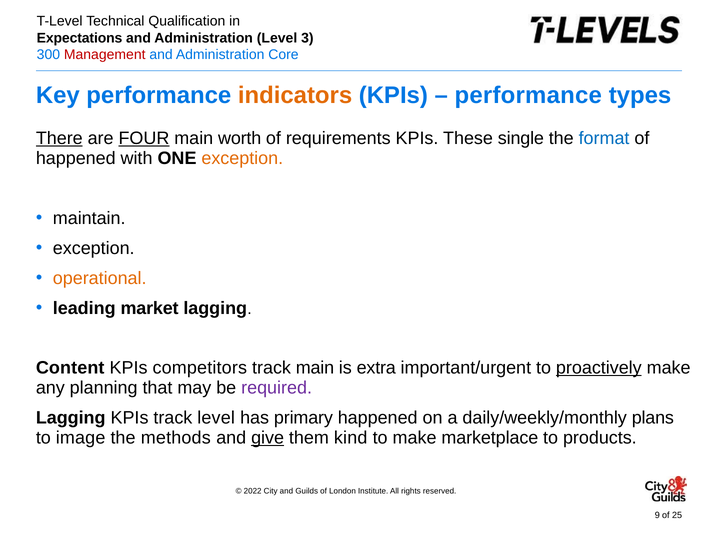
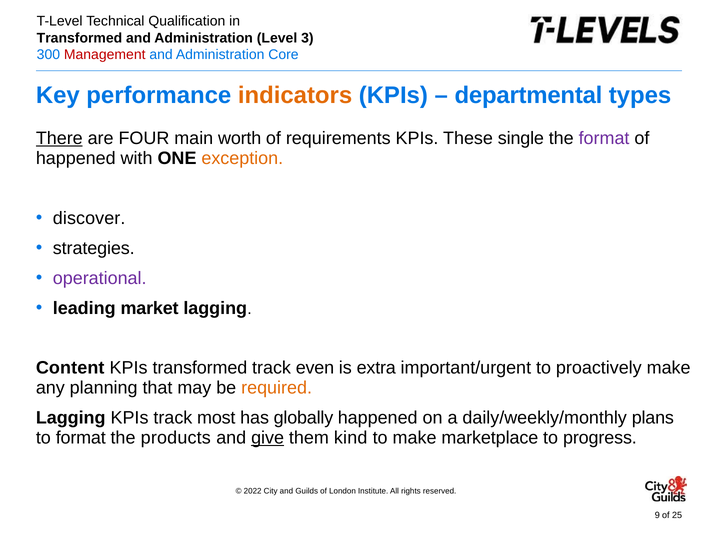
Expectations at (80, 38): Expectations -> Transformed
performance at (528, 95): performance -> departmental
FOUR underline: present -> none
format at (604, 138) colour: blue -> purple
maintain: maintain -> discover
exception at (94, 248): exception -> strategies
operational colour: orange -> purple
KPIs competitors: competitors -> transformed
track main: main -> even
proactively underline: present -> none
required colour: purple -> orange
track level: level -> most
primary: primary -> globally
to image: image -> format
methods: methods -> products
products: products -> progress
